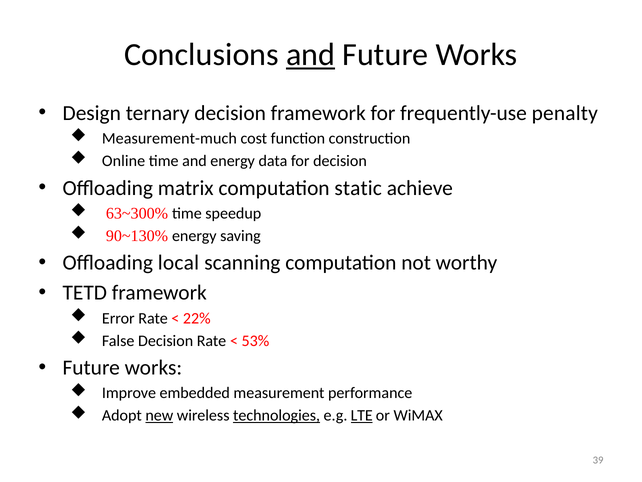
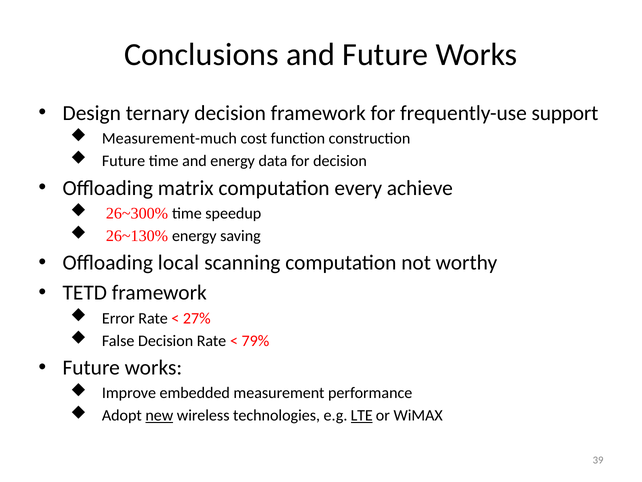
and at (311, 55) underline: present -> none
penalty: penalty -> support
Online at (124, 161): Online -> Future
static: static -> every
63~300%: 63~300% -> 26~300%
90~130%: 90~130% -> 26~130%
22%: 22% -> 27%
53%: 53% -> 79%
technologies underline: present -> none
